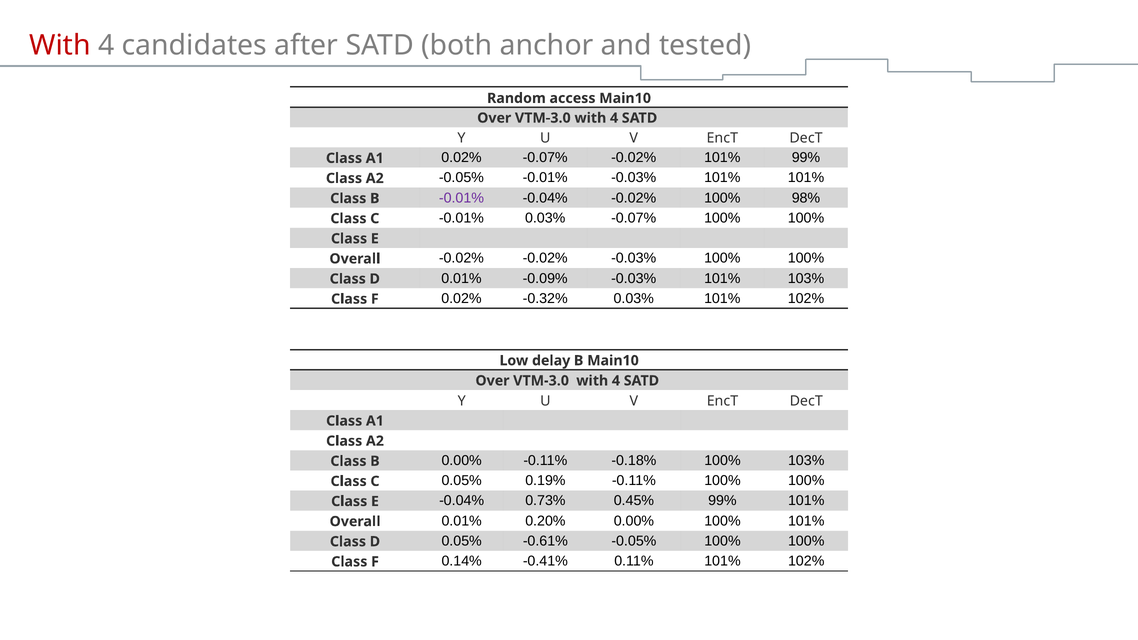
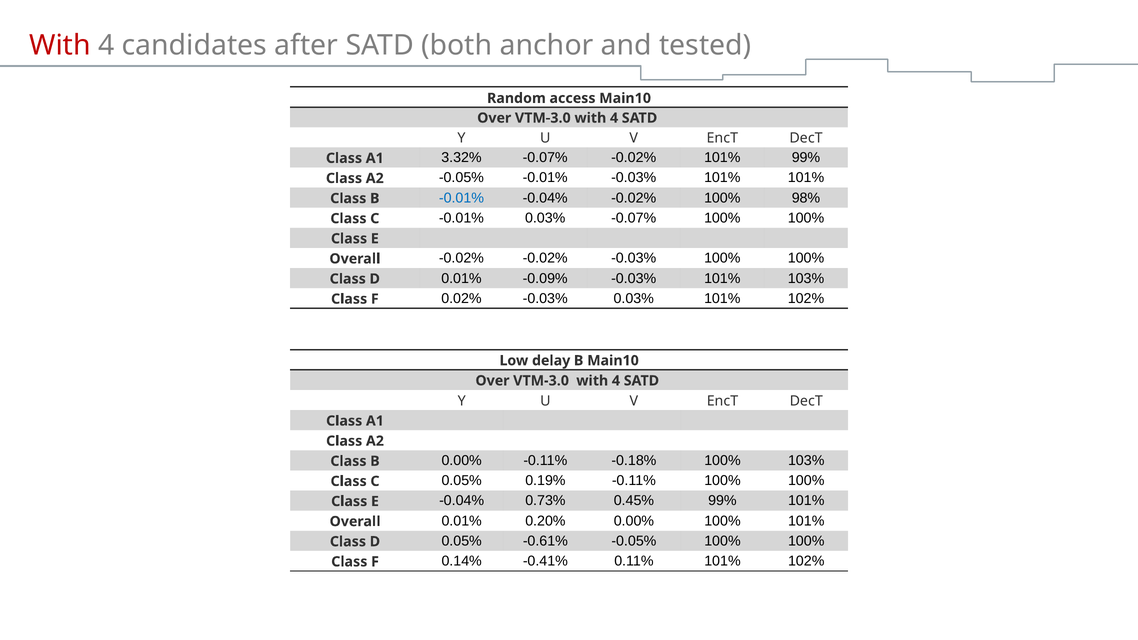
A1 0.02%: 0.02% -> 3.32%
-0.01% at (461, 198) colour: purple -> blue
0.02% -0.32%: -0.32% -> -0.03%
